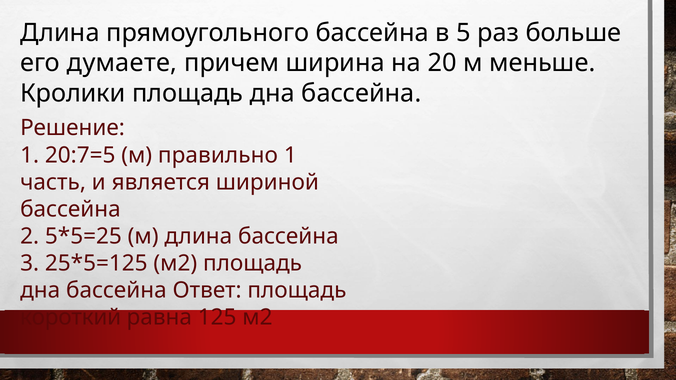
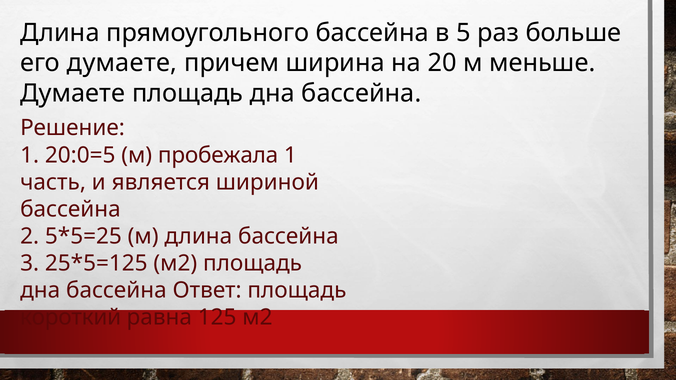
Кролики at (73, 94): Кролики -> Думаете
20:7=5: 20:7=5 -> 20:0=5
правильно: правильно -> пробежала
